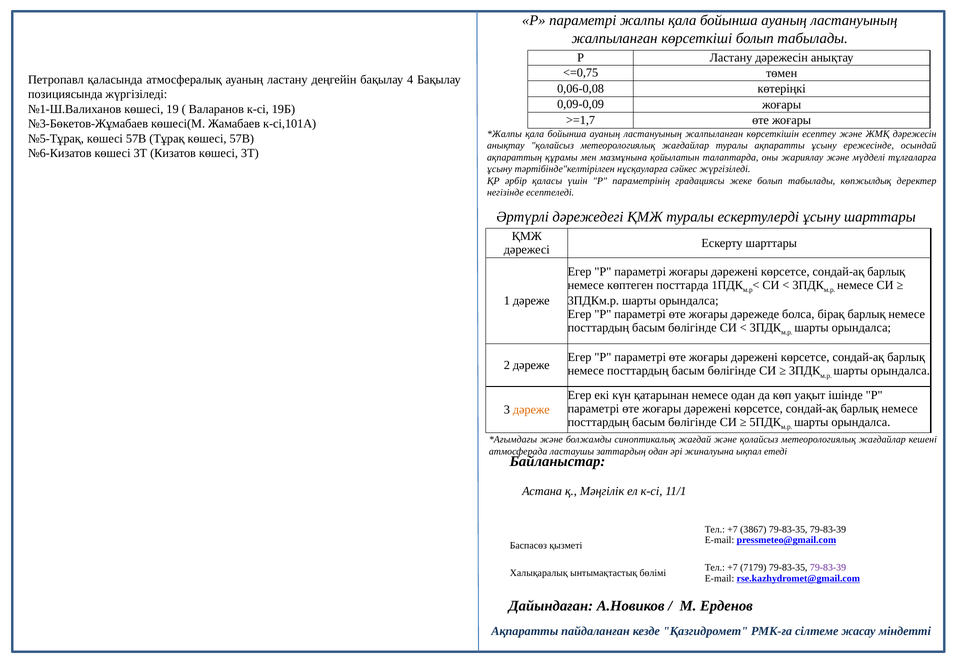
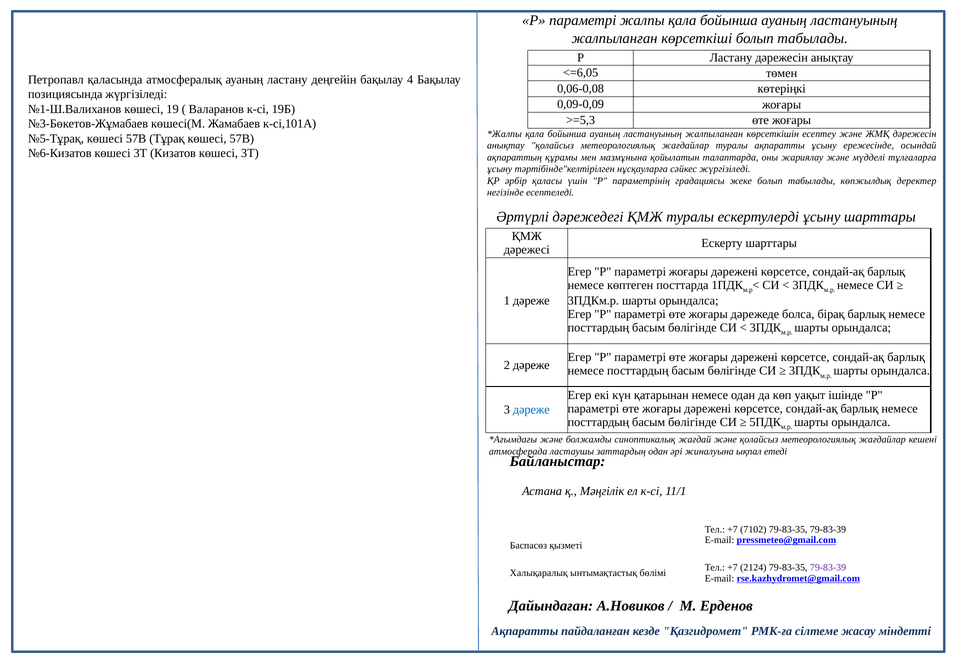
<=0,75: <=0,75 -> <=6,05
>=1,7: >=1,7 -> >=5,3
дәреже at (531, 409) colour: orange -> blue
3867: 3867 -> 7102
7179: 7179 -> 2124
